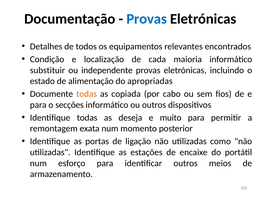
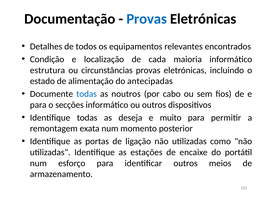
substituir: substituir -> estrutura
independente: independente -> circunstâncias
apropriadas: apropriadas -> antecipadas
todas at (87, 94) colour: orange -> blue
copiada: copiada -> noutros
